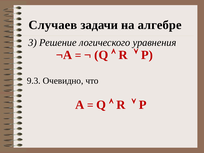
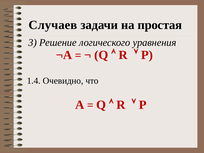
алгебре: алгебре -> простая
9.3: 9.3 -> 1.4
